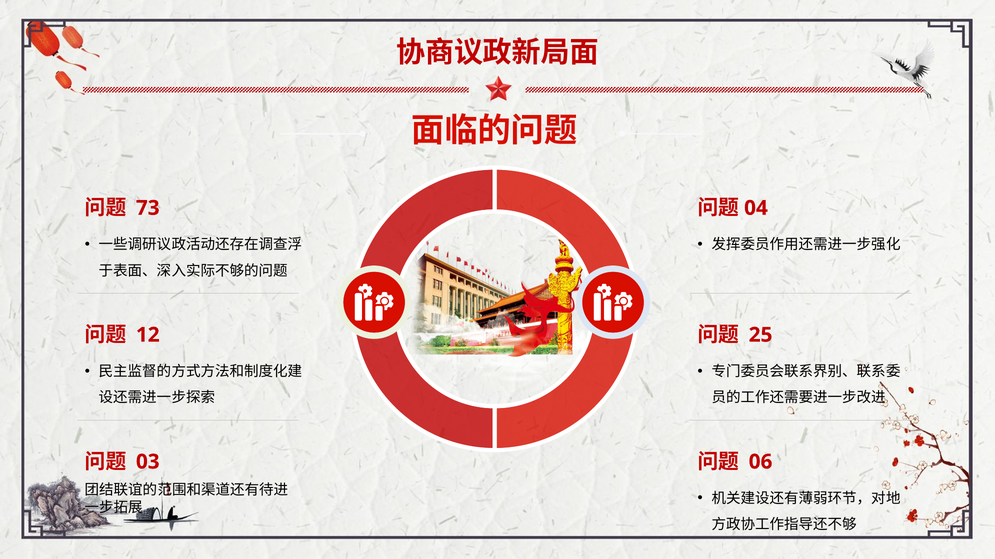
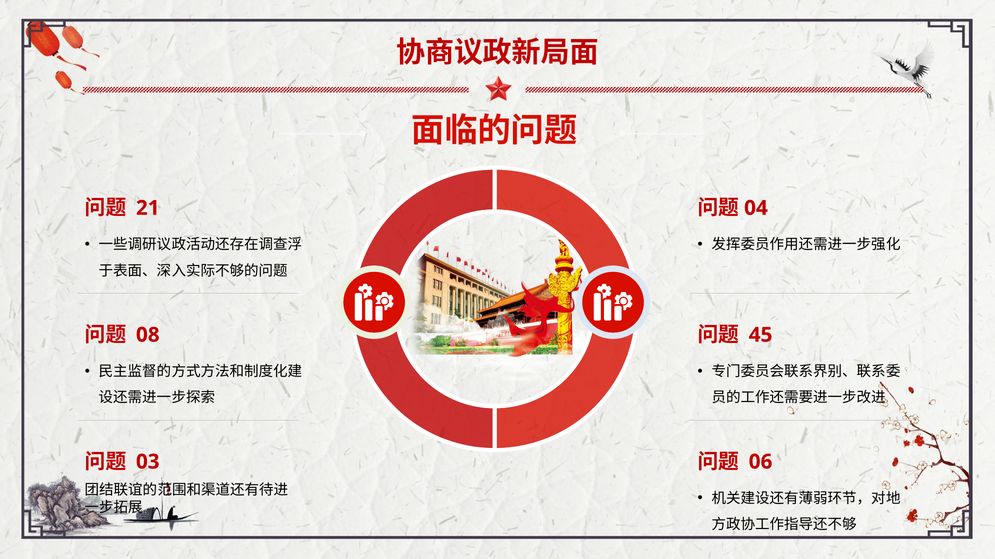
73: 73 -> 21
12: 12 -> 08
25: 25 -> 45
